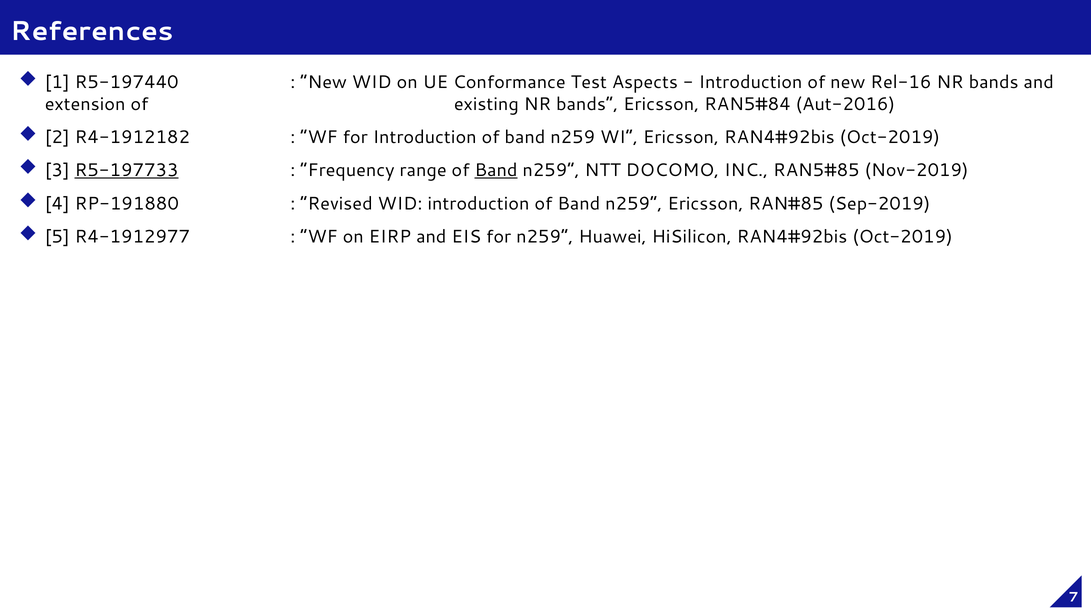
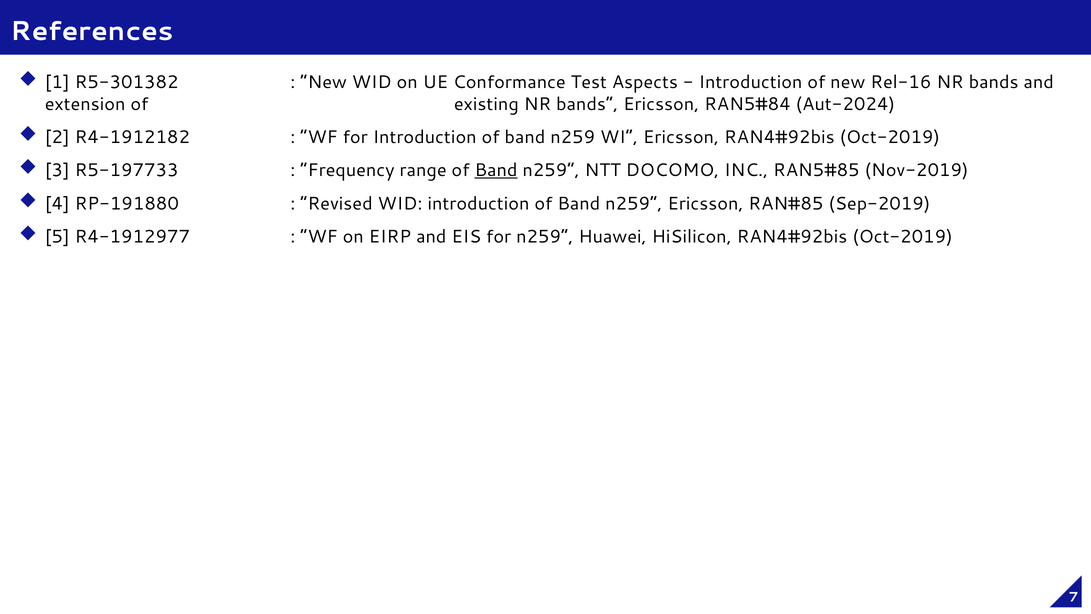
R5-197440: R5-197440 -> R5-301382
Aut-2016: Aut-2016 -> Aut-2024
R5-197733 underline: present -> none
